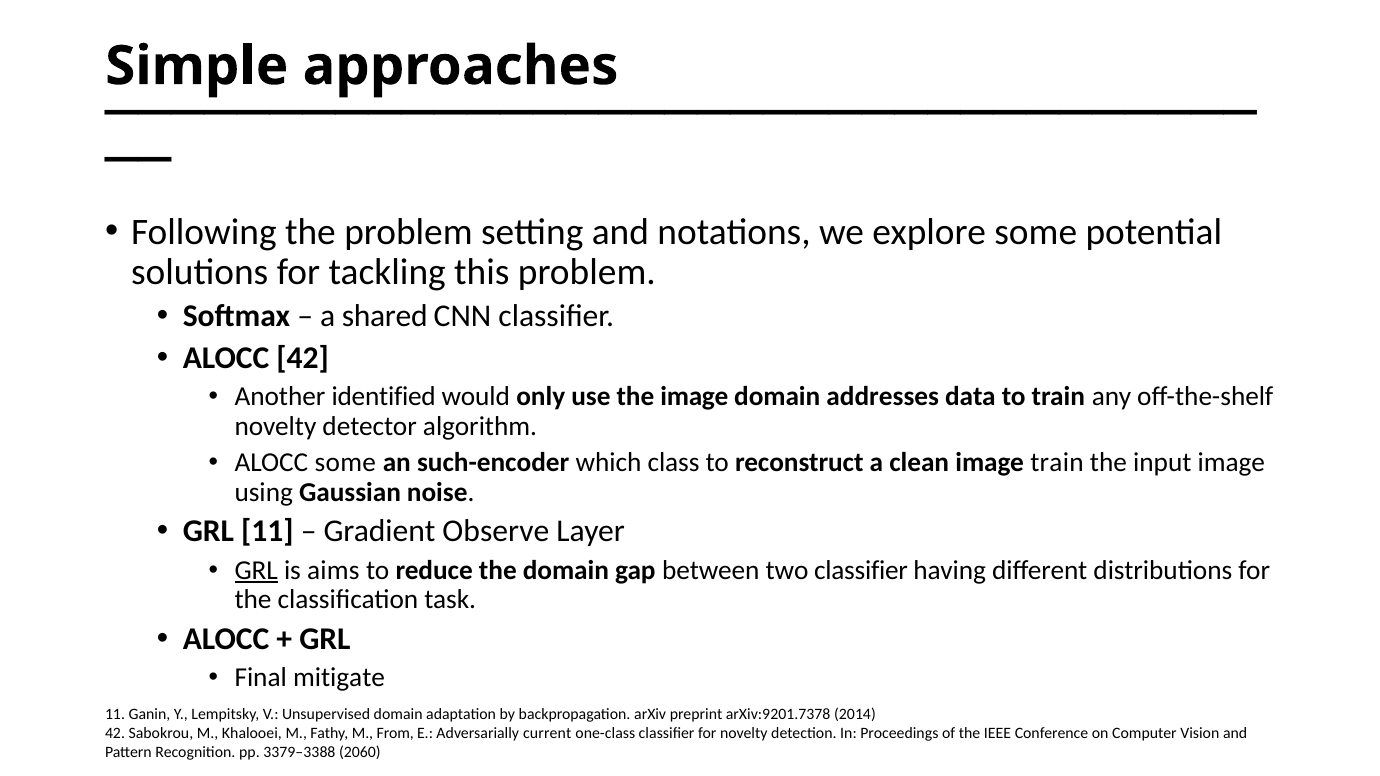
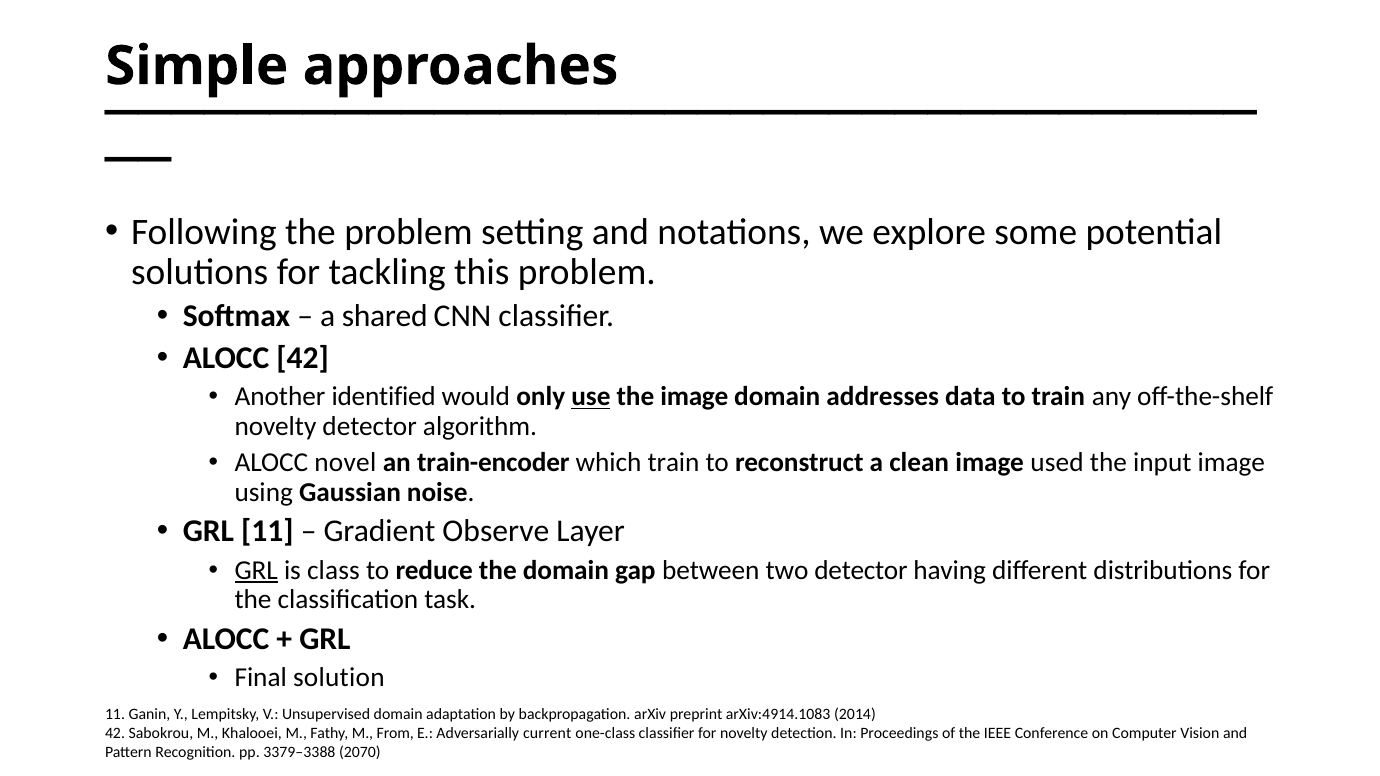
use underline: none -> present
ALOCC some: some -> novel
such-encoder: such-encoder -> train-encoder
which class: class -> train
image train: train -> used
aims: aims -> class
two classifier: classifier -> detector
mitigate: mitigate -> solution
arXiv:9201.7378: arXiv:9201.7378 -> arXiv:4914.1083
2060: 2060 -> 2070
